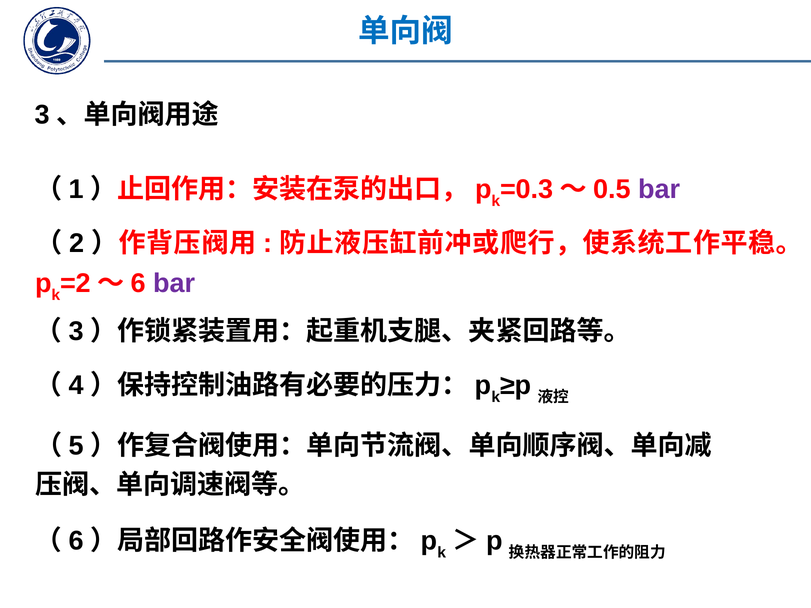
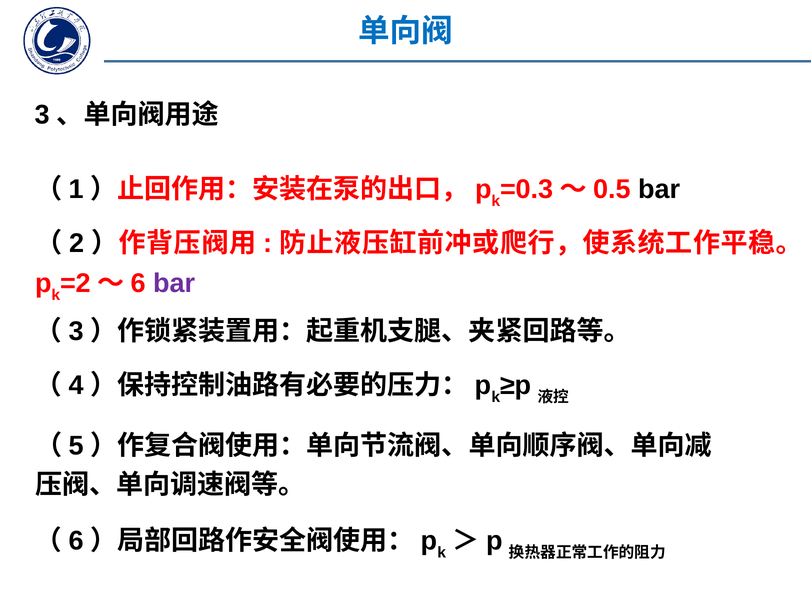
bar at (659, 189) colour: purple -> black
